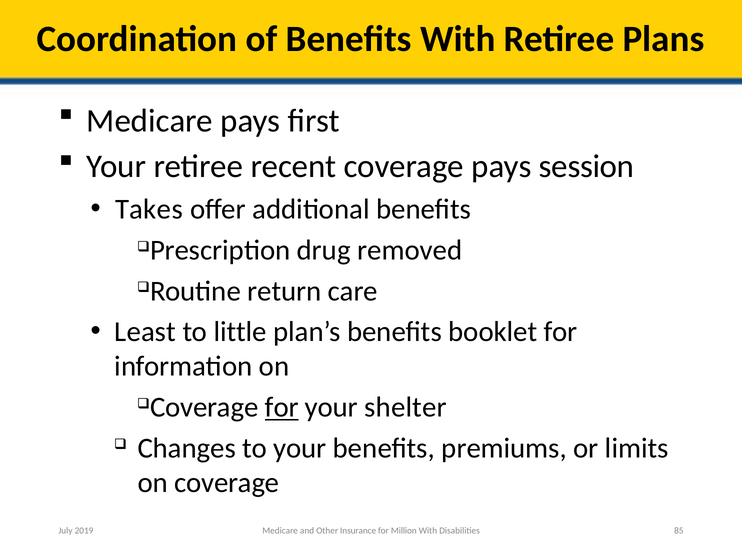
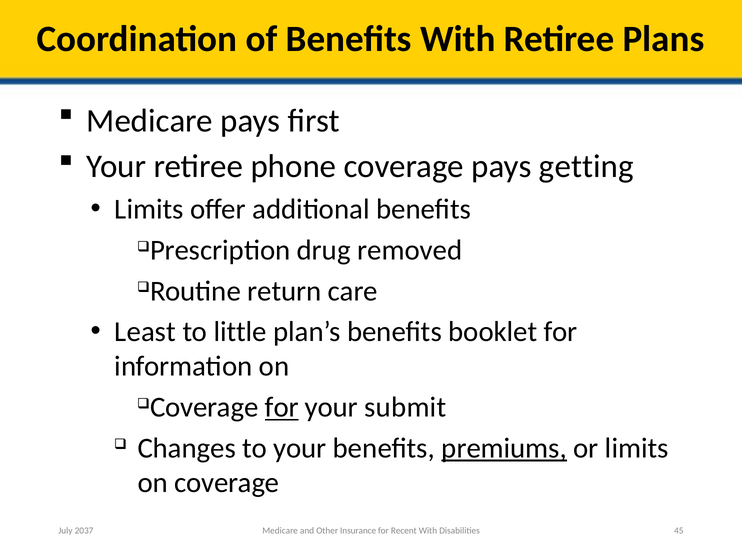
recent: recent -> phone
session: session -> getting
Takes at (149, 210): Takes -> Limits
shelter: shelter -> submit
premiums underline: none -> present
Million: Million -> Recent
85: 85 -> 45
2019: 2019 -> 2037
